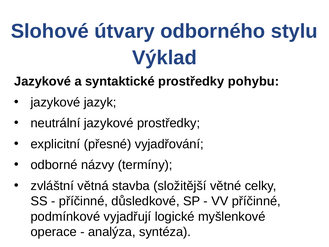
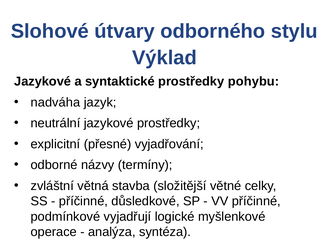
jazykové at (55, 102): jazykové -> nadváha
